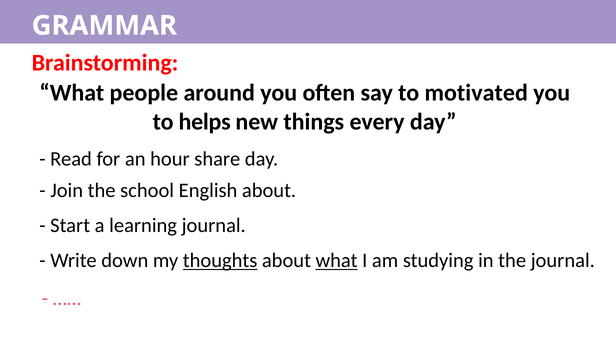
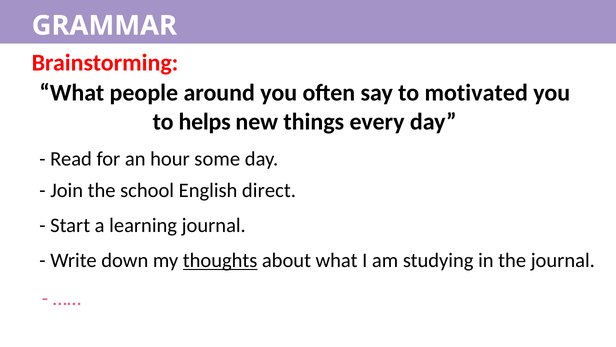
share: share -> some
English about: about -> direct
what at (337, 260) underline: present -> none
